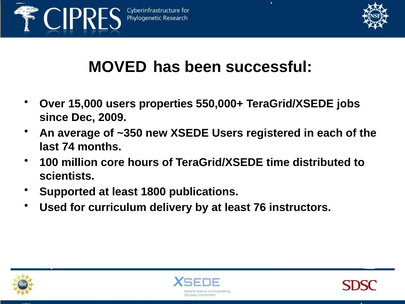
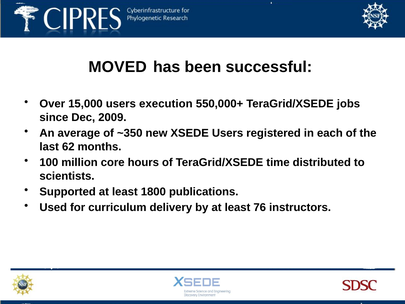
properties: properties -> execution
74: 74 -> 62
